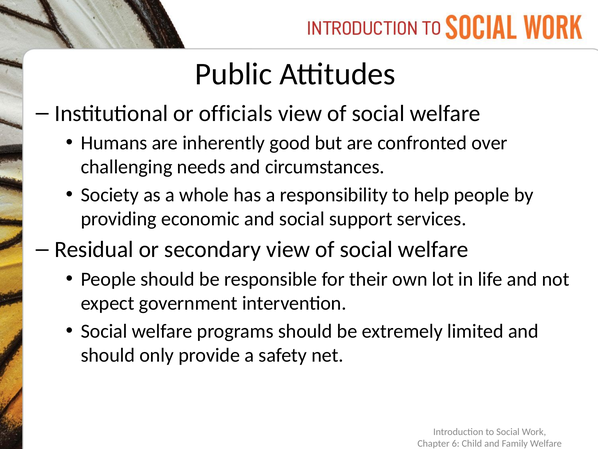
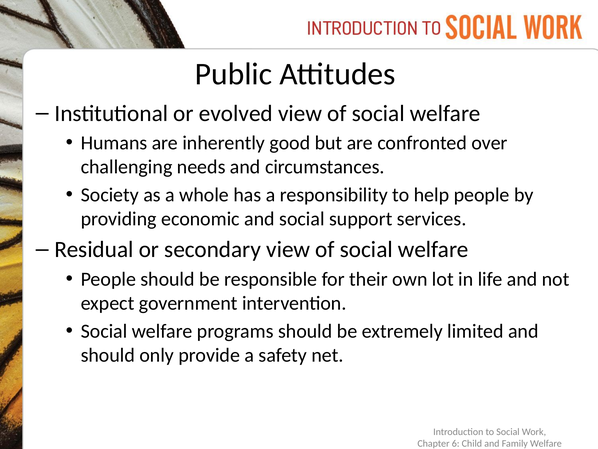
officials: officials -> evolved
